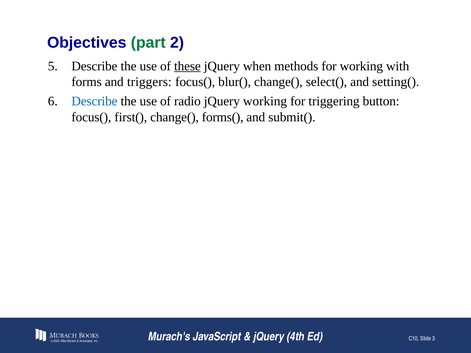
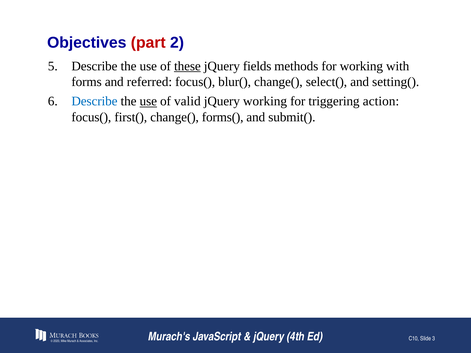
part colour: green -> red
when: when -> fields
triggers: triggers -> referred
use at (148, 101) underline: none -> present
radio: radio -> valid
button: button -> action
